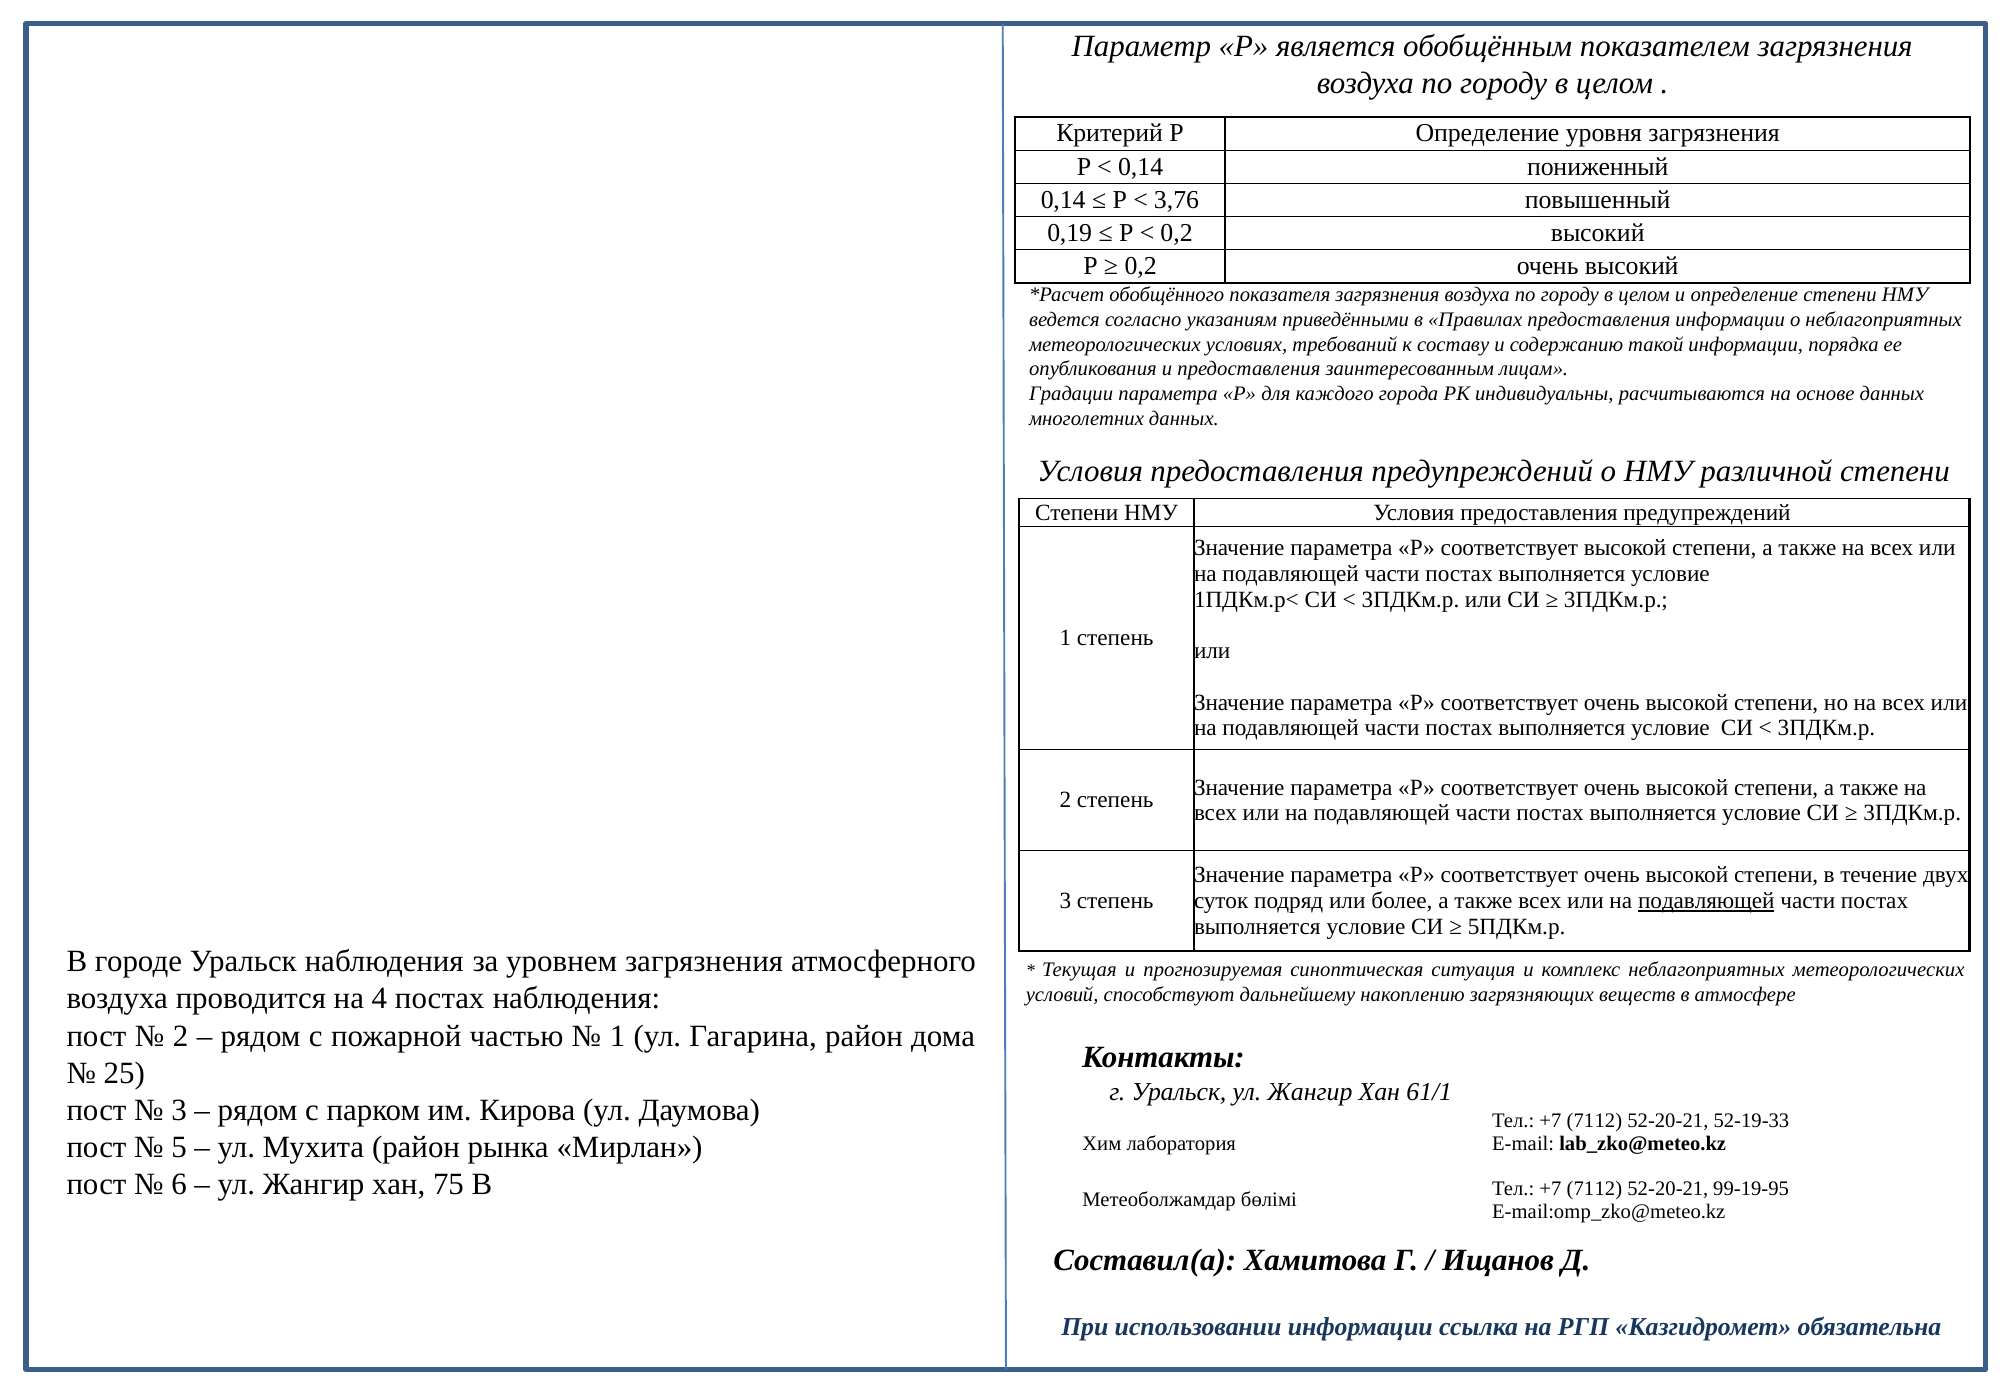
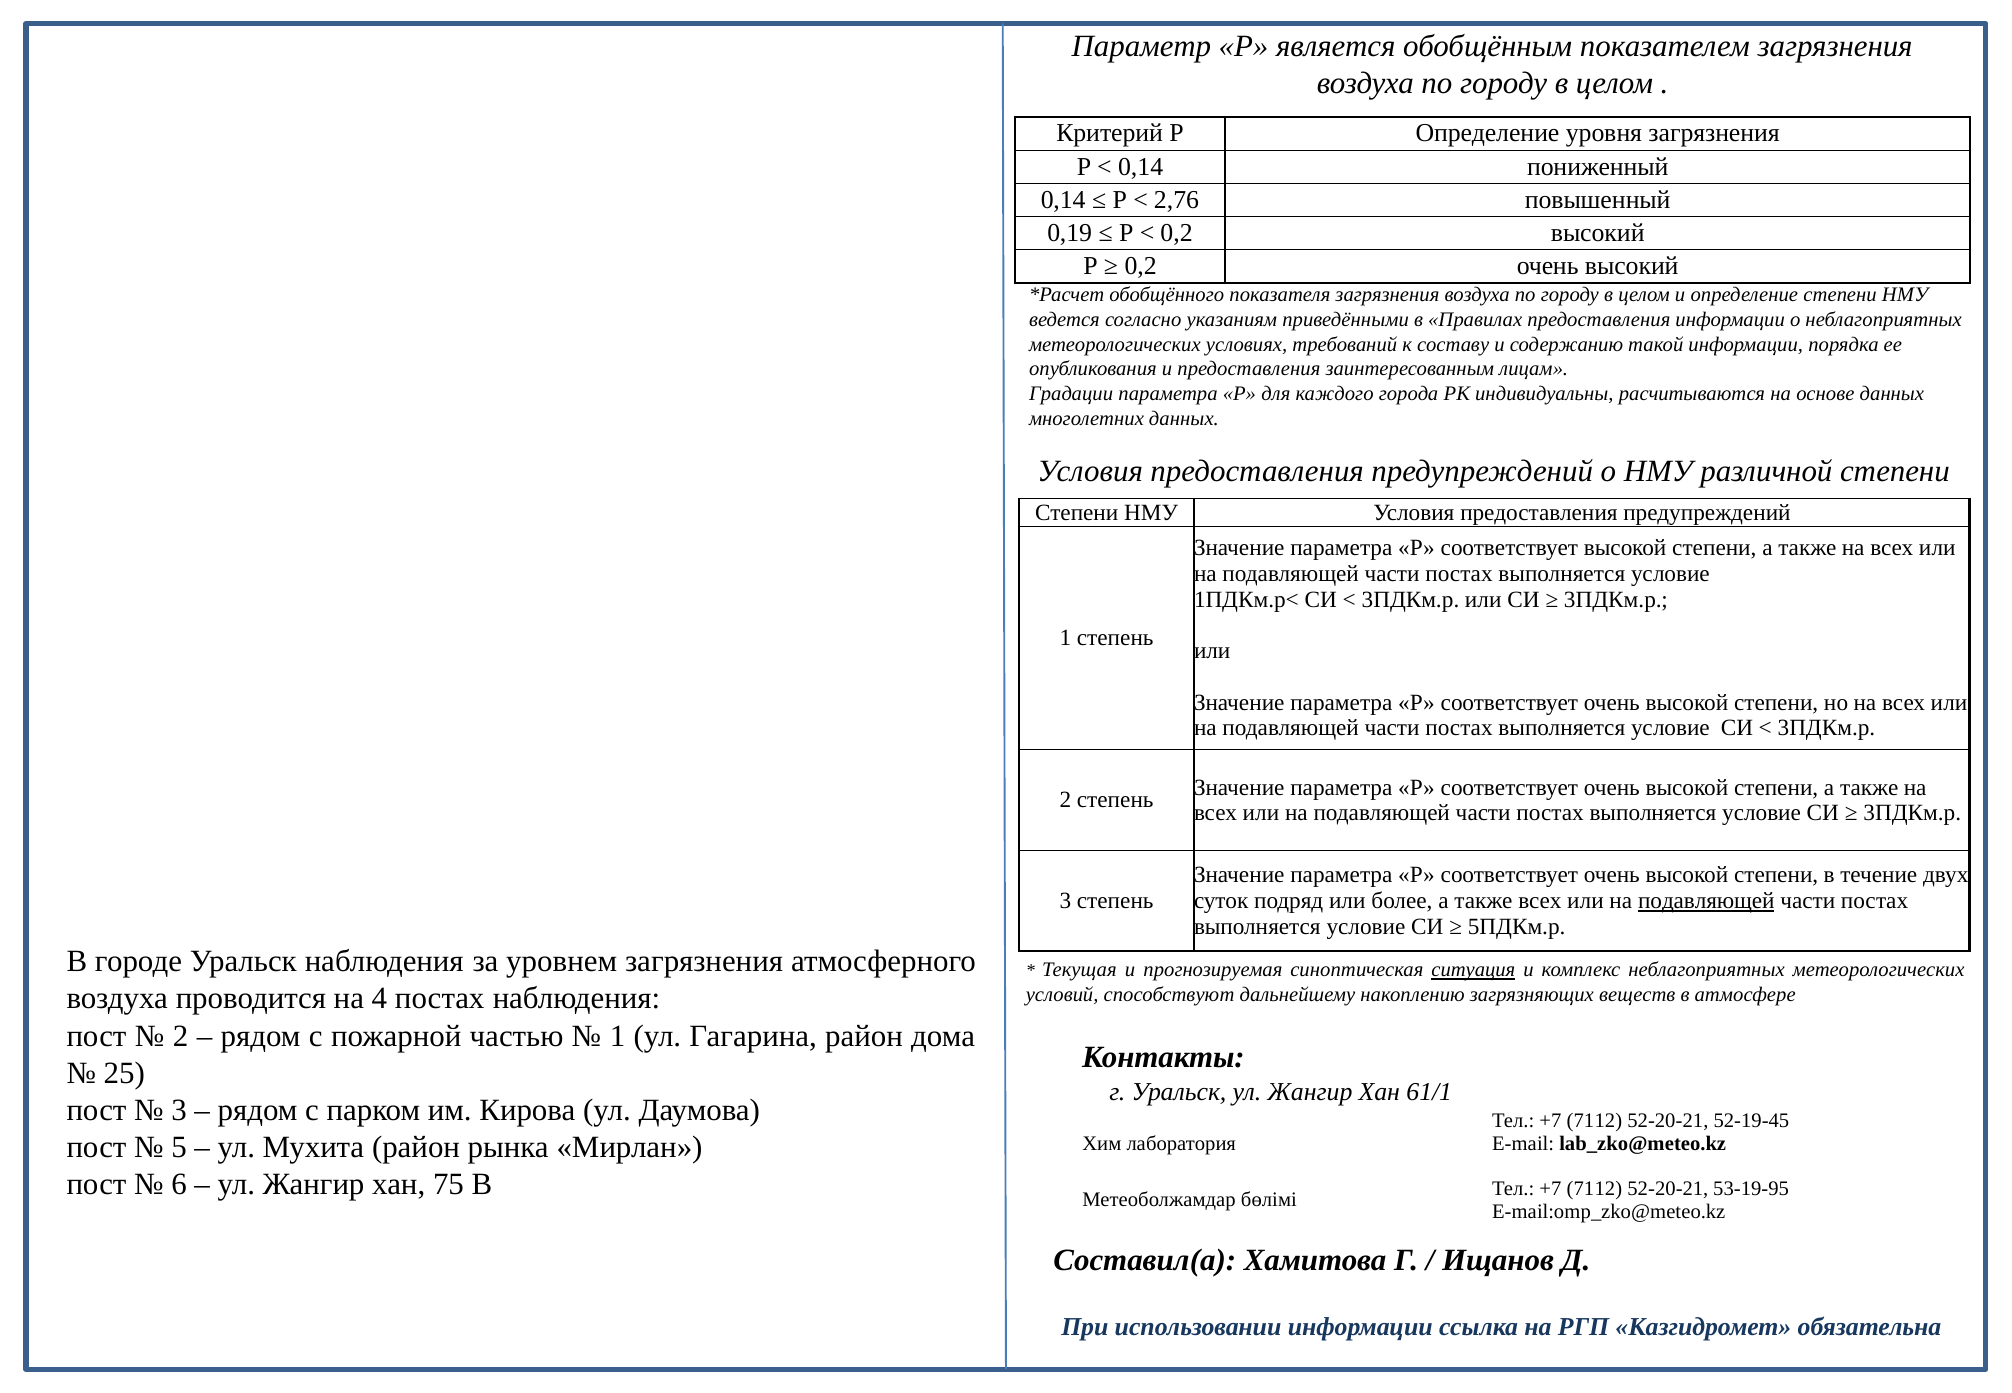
3,76: 3,76 -> 2,76
ситуация underline: none -> present
52-19-33: 52-19-33 -> 52-19-45
99-19-95: 99-19-95 -> 53-19-95
